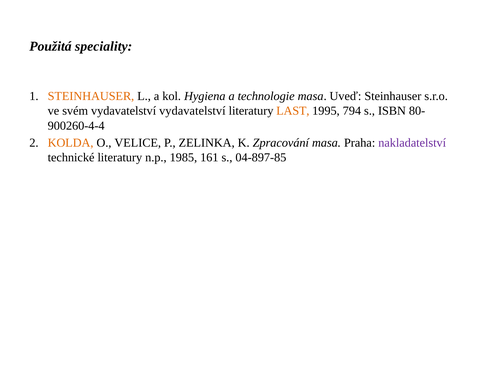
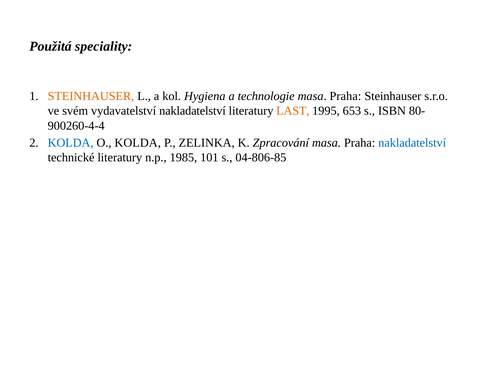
technologie masa Uveď: Uveď -> Praha
vydavatelství vydavatelství: vydavatelství -> nakladatelství
794: 794 -> 653
KOLDA at (71, 143) colour: orange -> blue
O VELICE: VELICE -> KOLDA
nakladatelství at (412, 143) colour: purple -> blue
161: 161 -> 101
04-897-85: 04-897-85 -> 04-806-85
